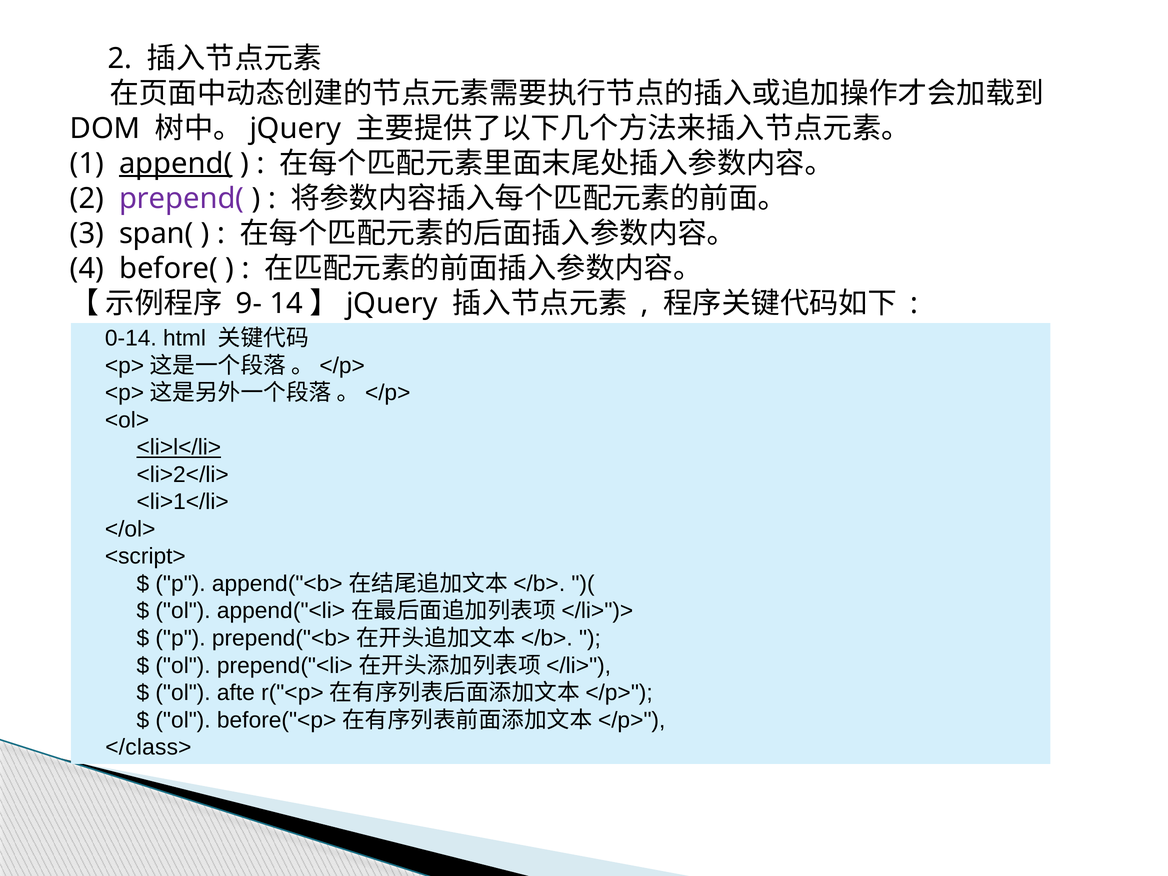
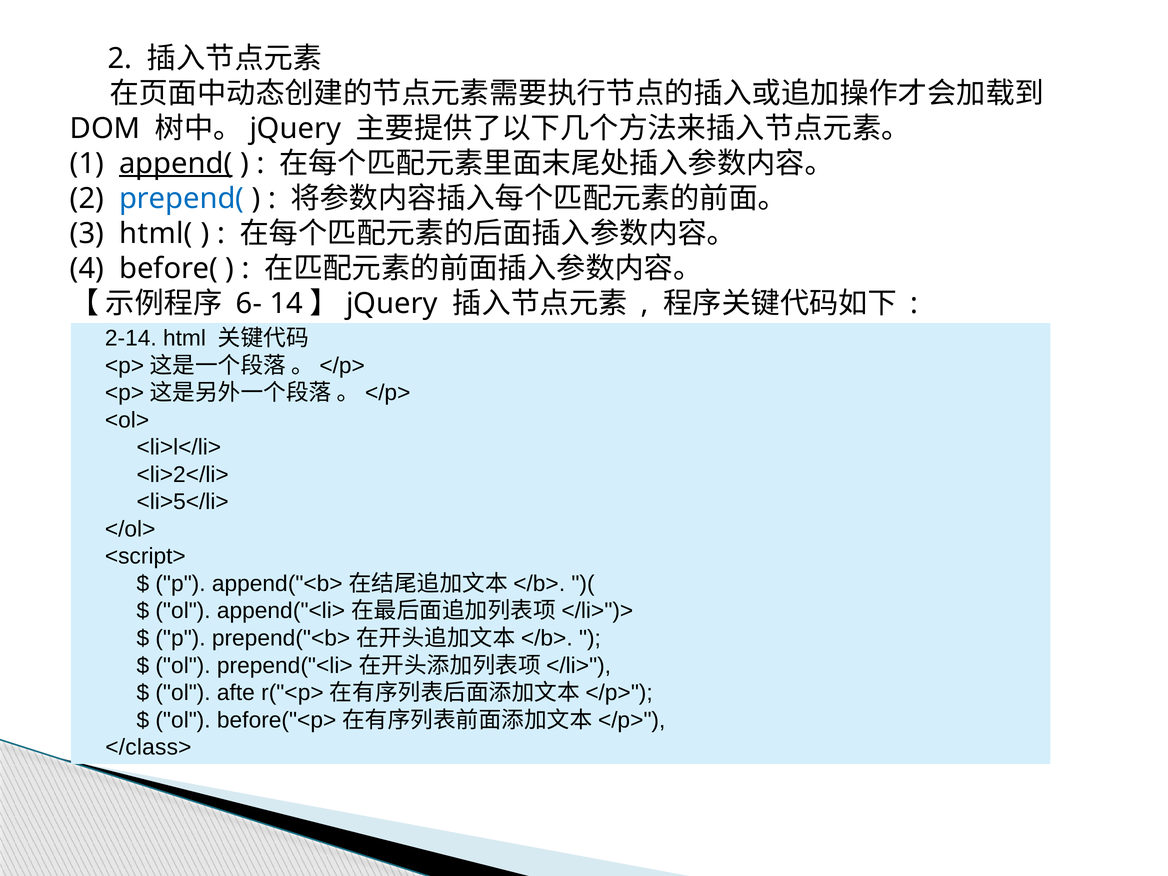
prepend( colour: purple -> blue
span(: span( -> html(
9-: 9- -> 6-
0-14: 0-14 -> 2-14
<li>l</li> underline: present -> none
<li>1</li>: <li>1</li> -> <li>5</li>
